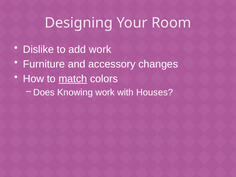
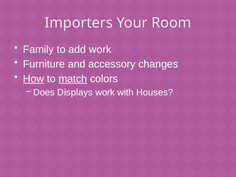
Designing: Designing -> Importers
Dislike: Dislike -> Family
How underline: none -> present
Knowing: Knowing -> Displays
